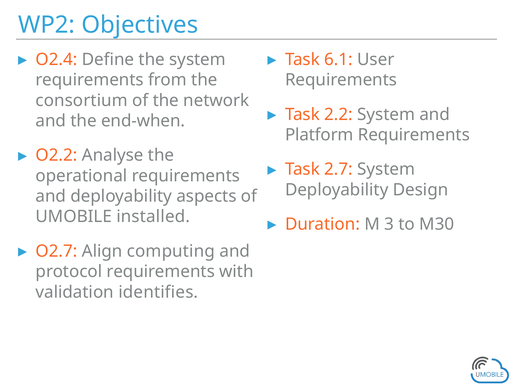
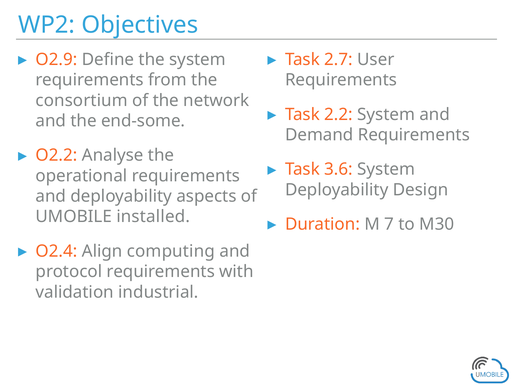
O2.4: O2.4 -> O2.9
6.1: 6.1 -> 2.7
end-when: end-when -> end-some
Platform: Platform -> Demand
2.7: 2.7 -> 3.6
3: 3 -> 7
O2.7: O2.7 -> O2.4
identifies: identifies -> industrial
